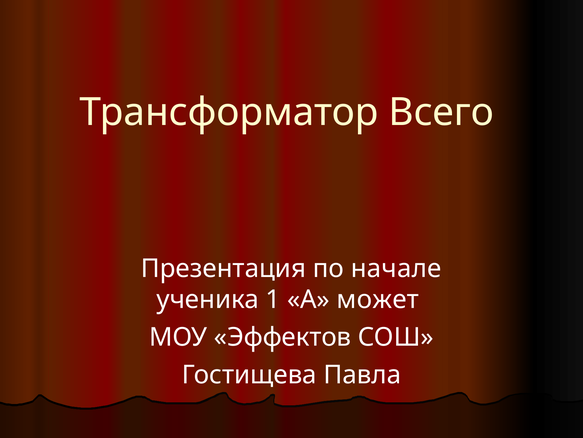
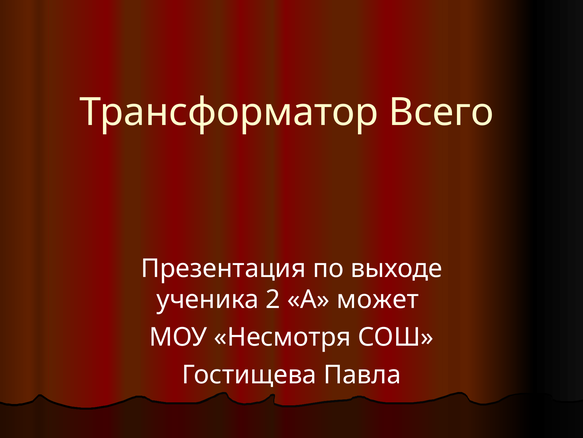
начале: начале -> выходе
1: 1 -> 2
Эффектов: Эффектов -> Несмотря
